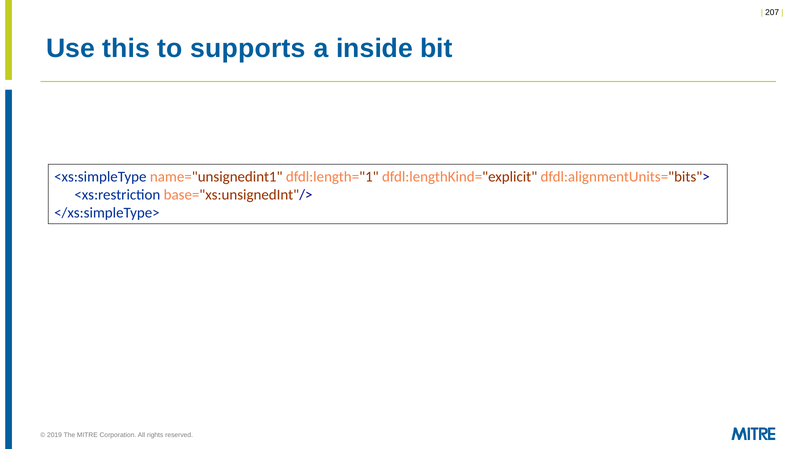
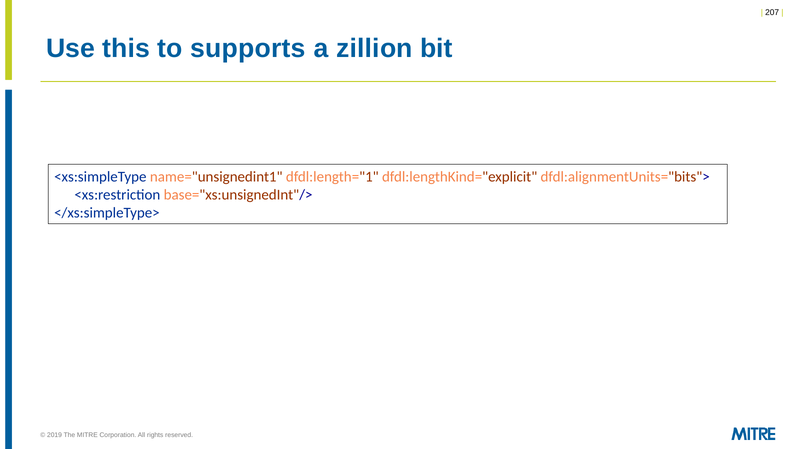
inside: inside -> zillion
